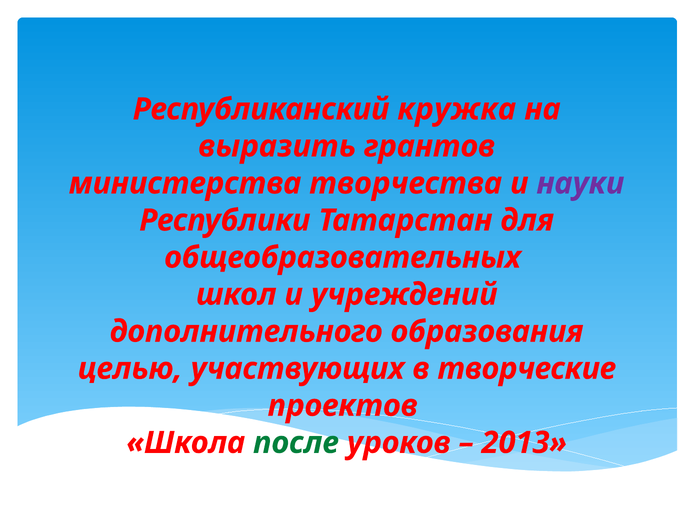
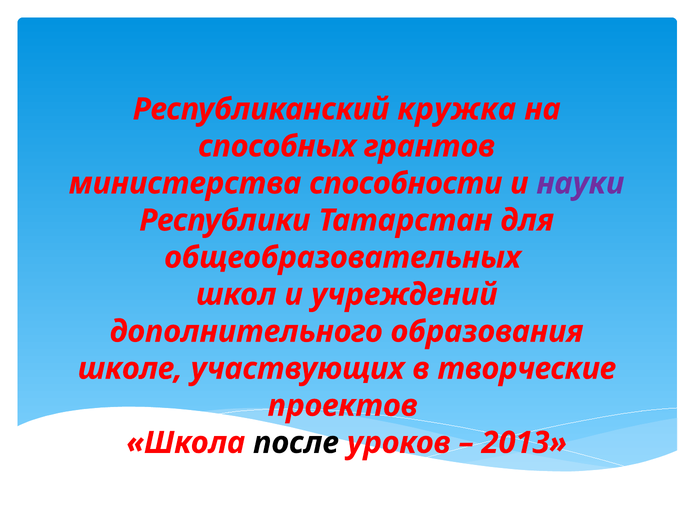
выразить: выразить -> способных
творчества: творчества -> способности
целью: целью -> школе
после colour: green -> black
